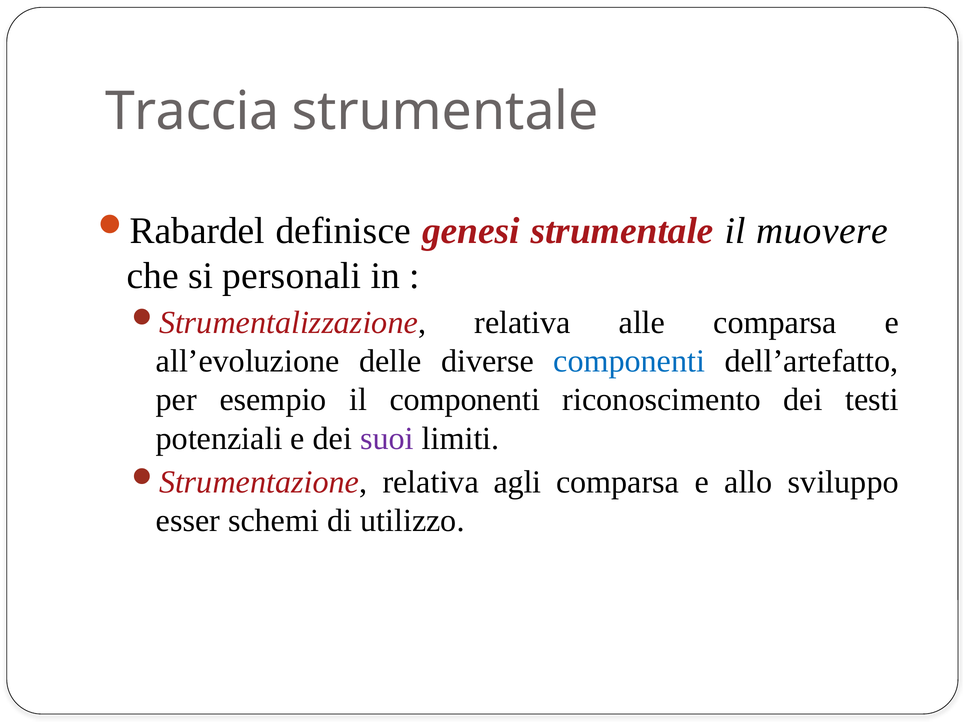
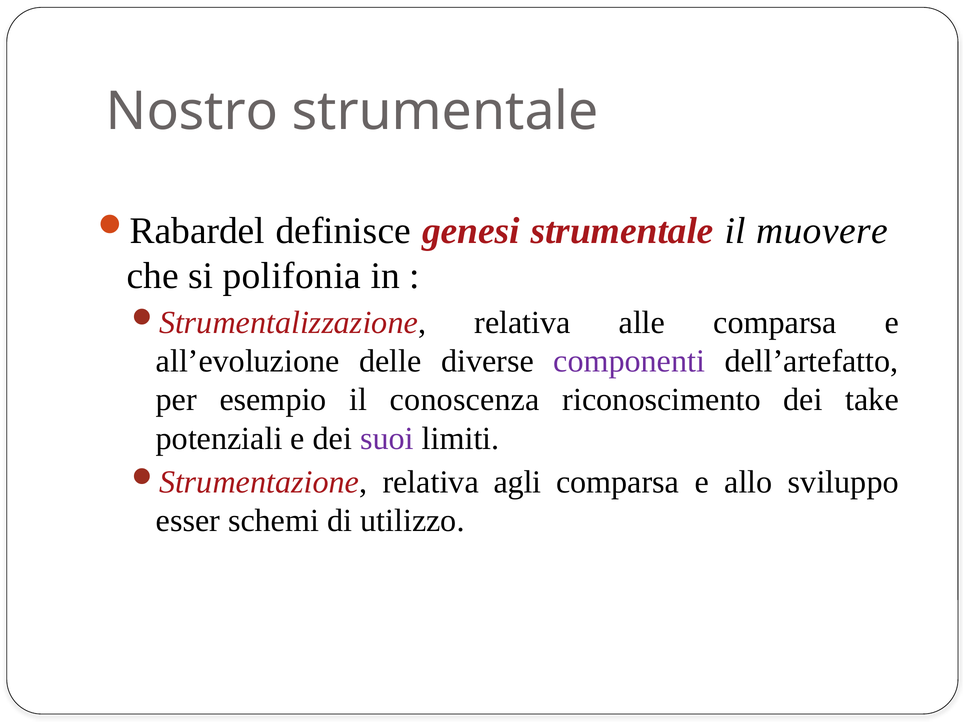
Traccia: Traccia -> Nostro
personali: personali -> polifonia
componenti at (629, 361) colour: blue -> purple
il componenti: componenti -> conoscenza
testi: testi -> take
